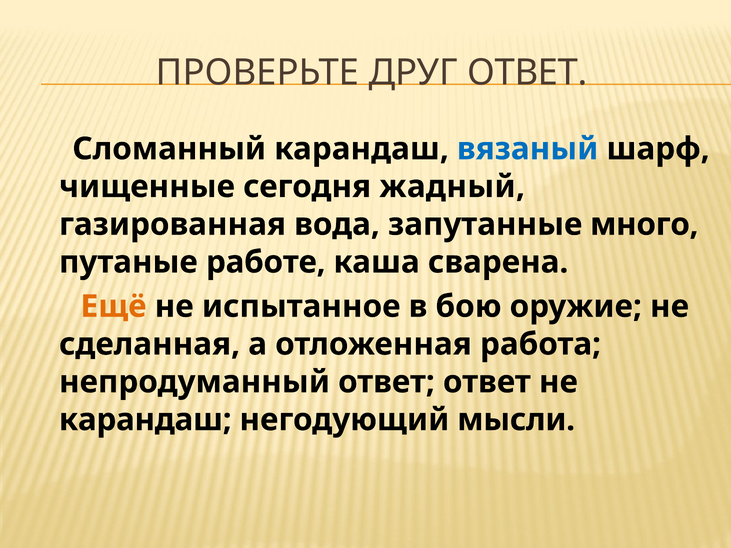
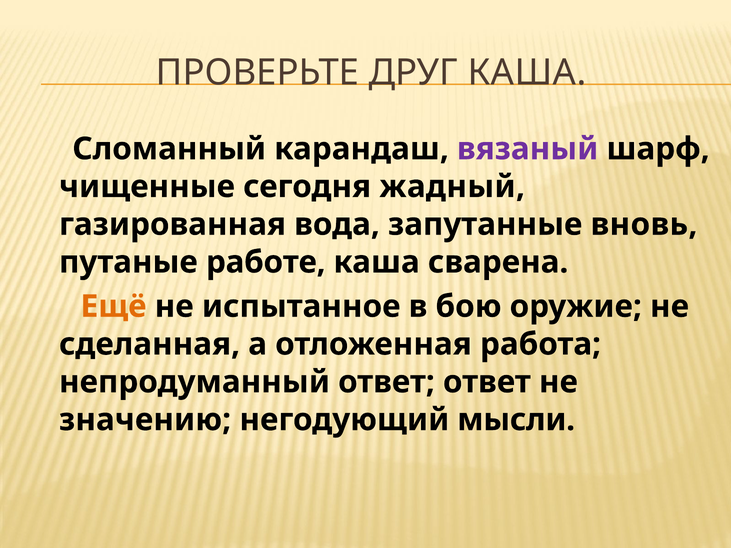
ДРУГ ОТВЕТ: ОТВЕТ -> КАША
вязаный colour: blue -> purple
много: много -> вновь
карандаш at (145, 420): карандаш -> значению
